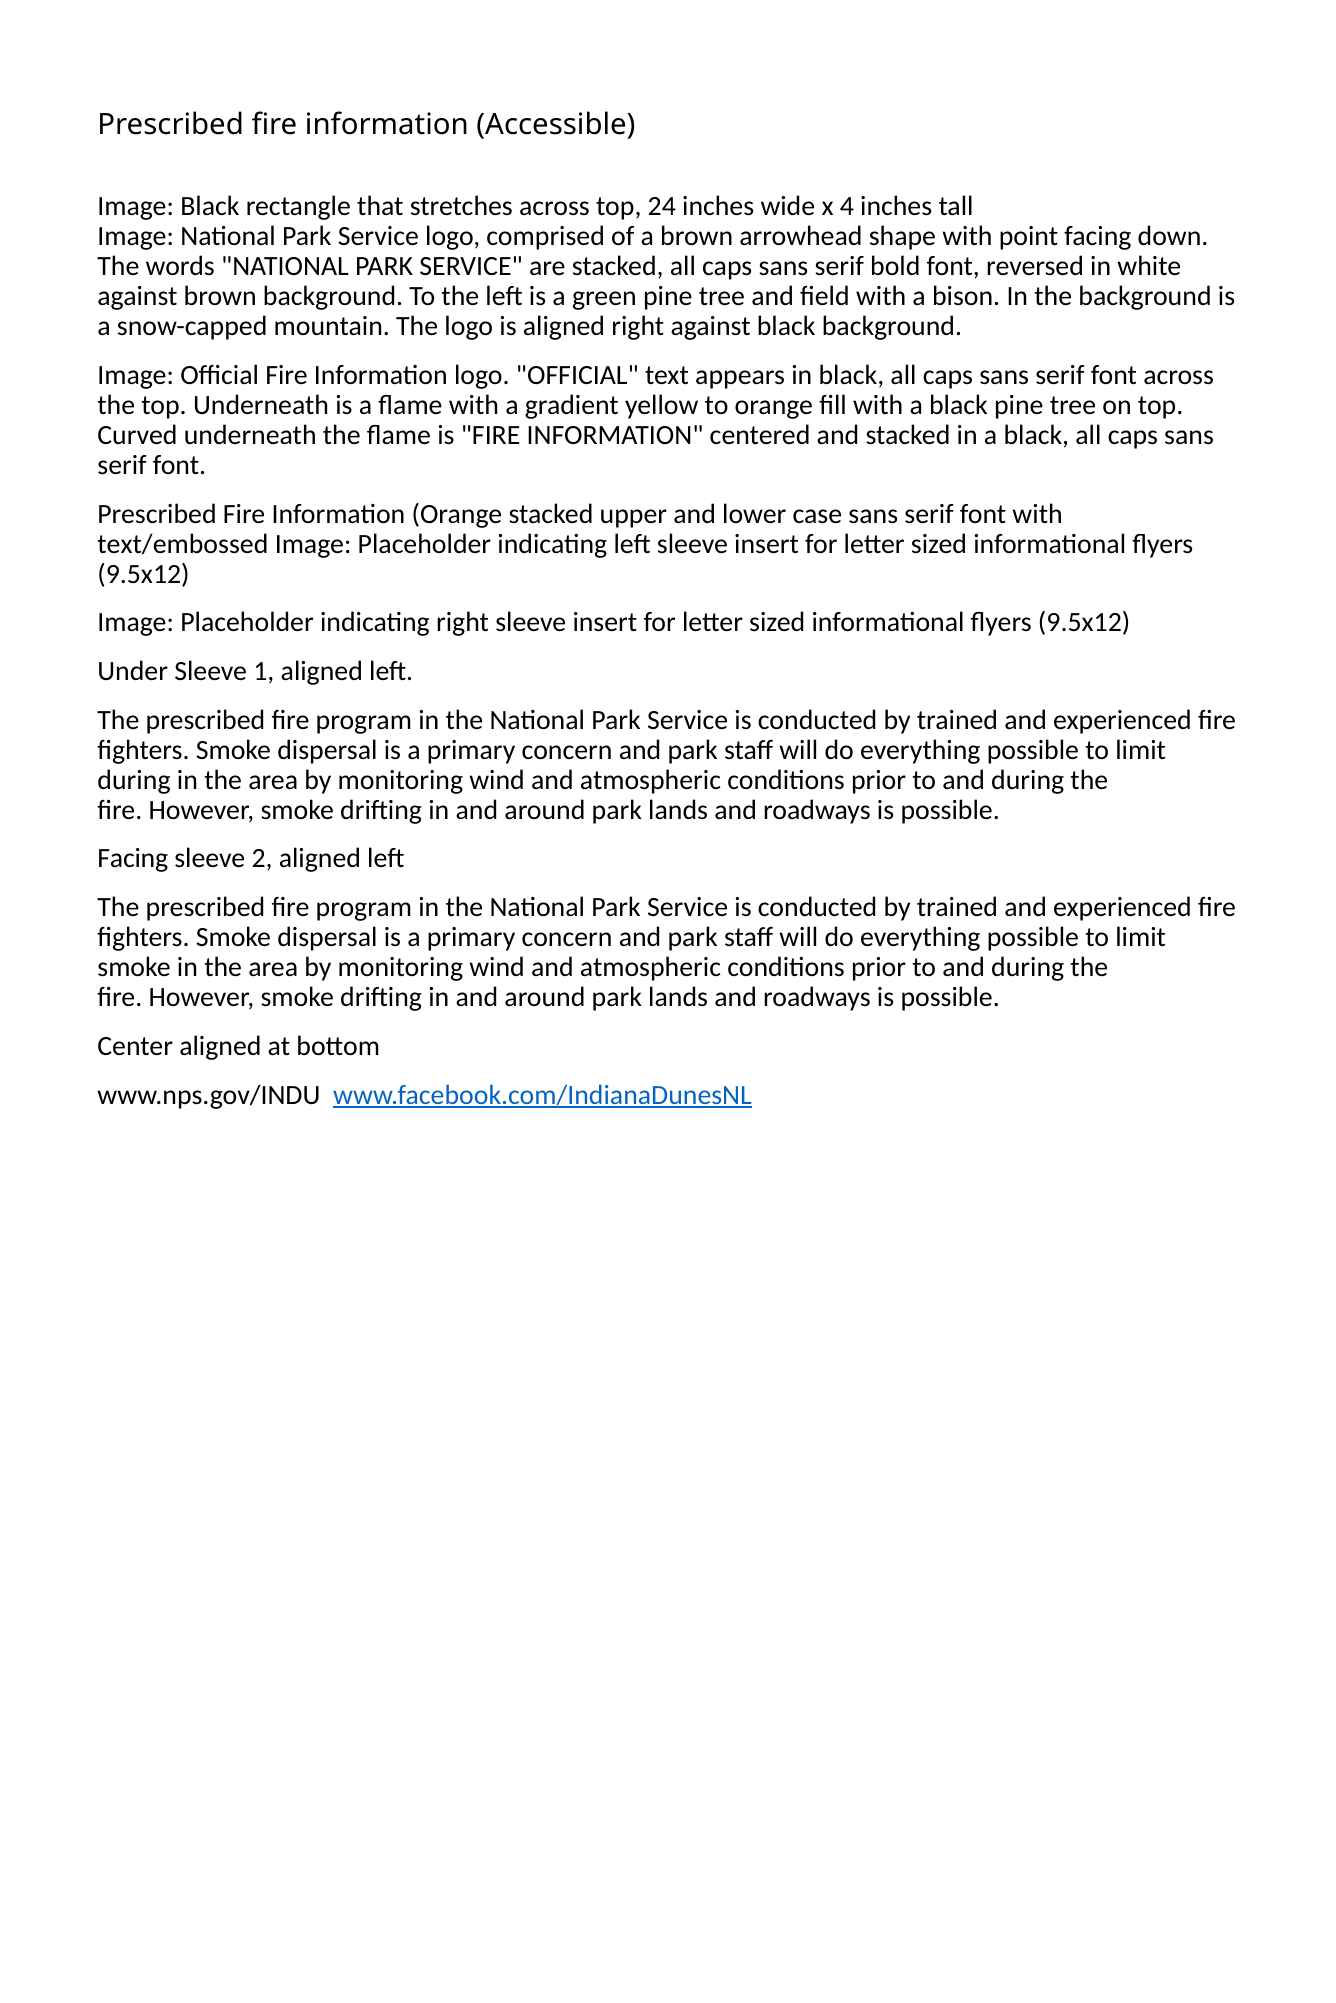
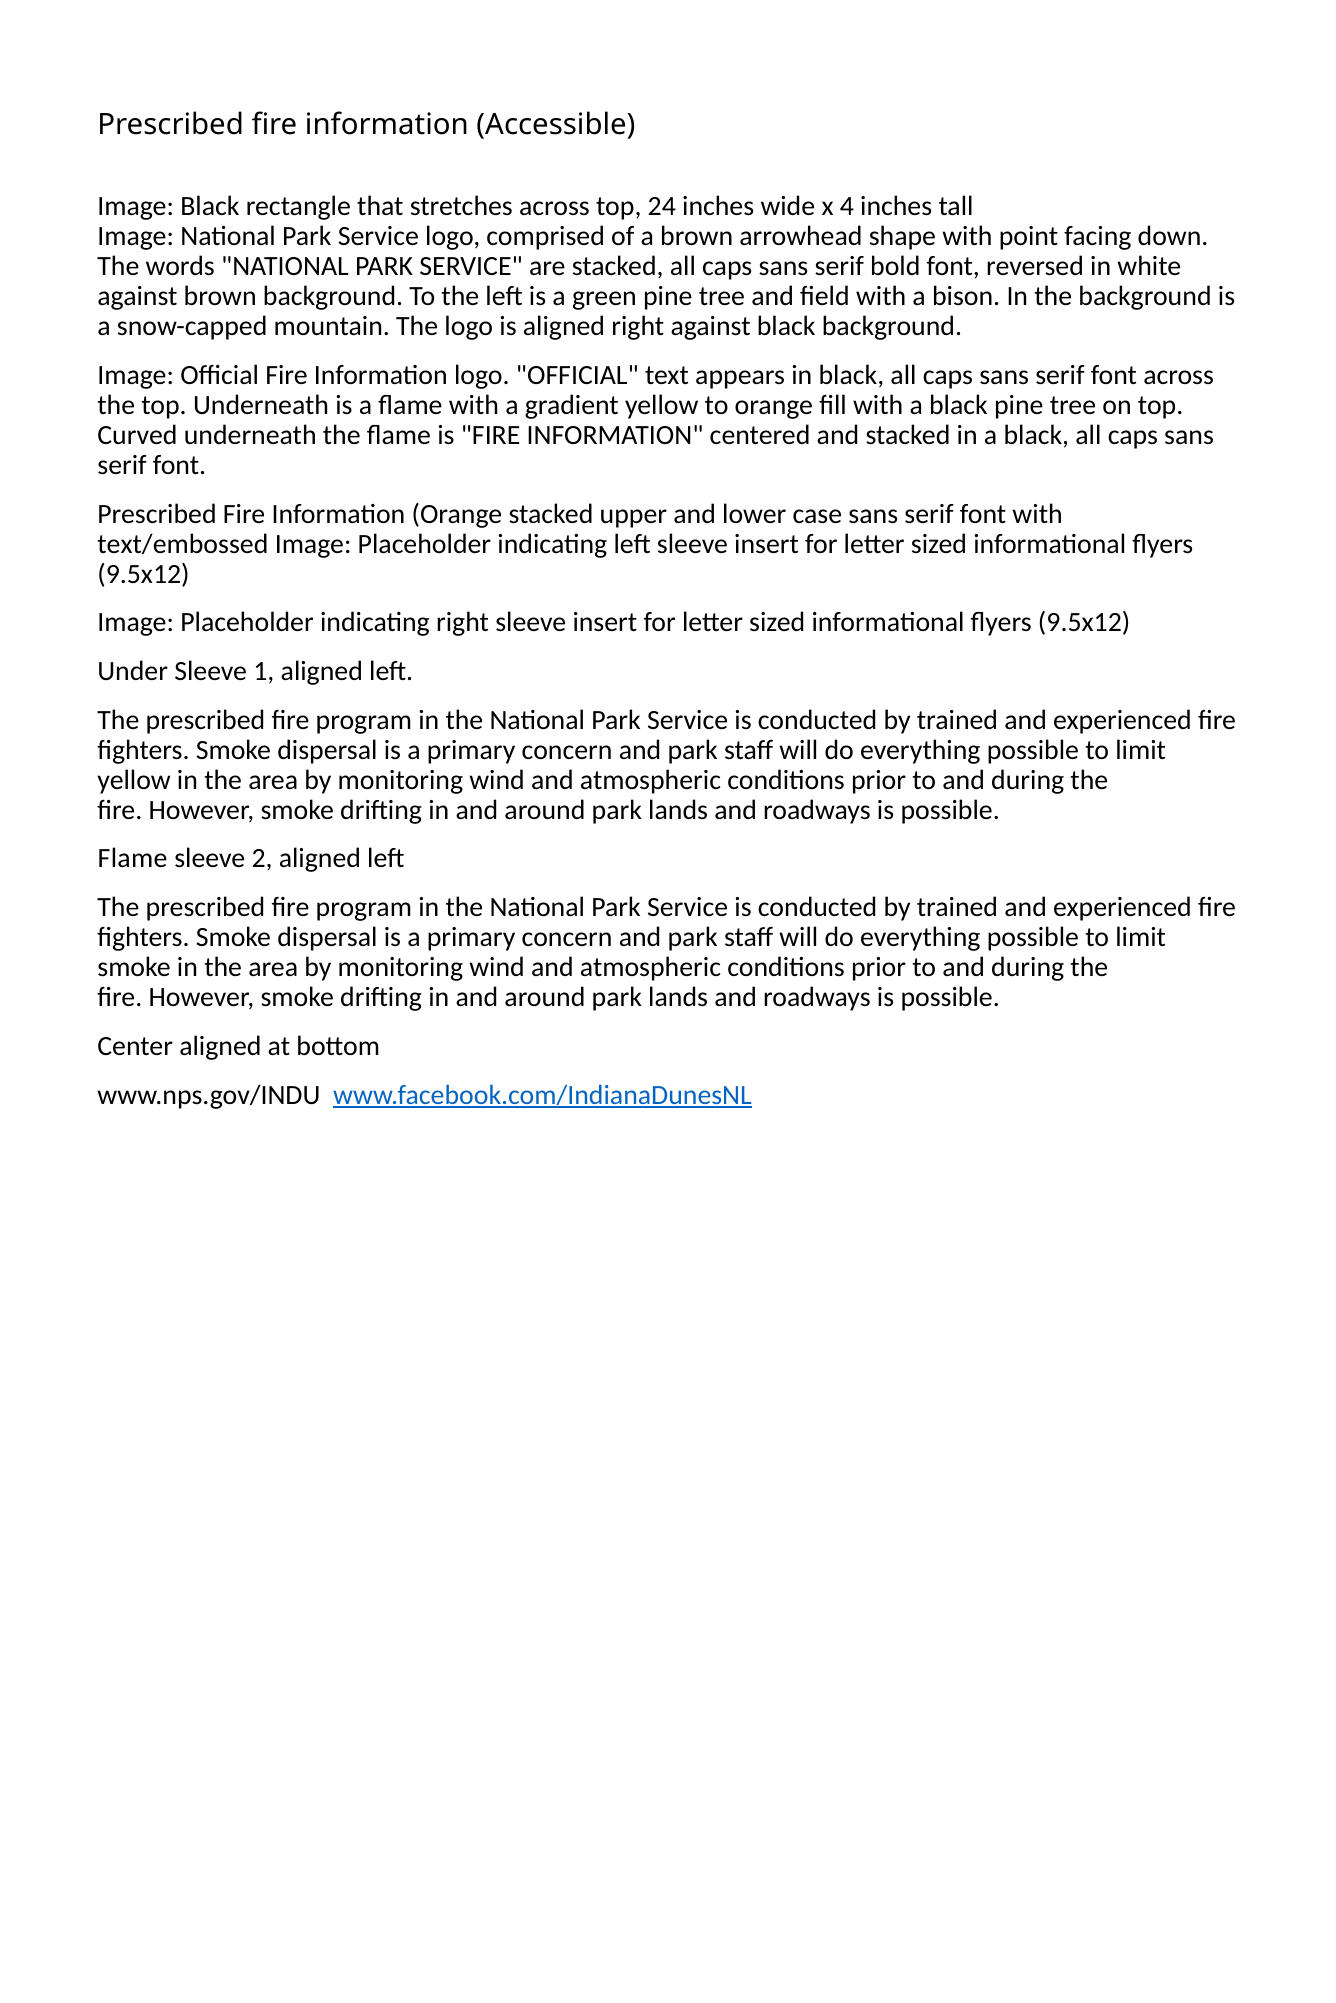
during at (134, 780): during -> yellow
Facing at (133, 859): Facing -> Flame
